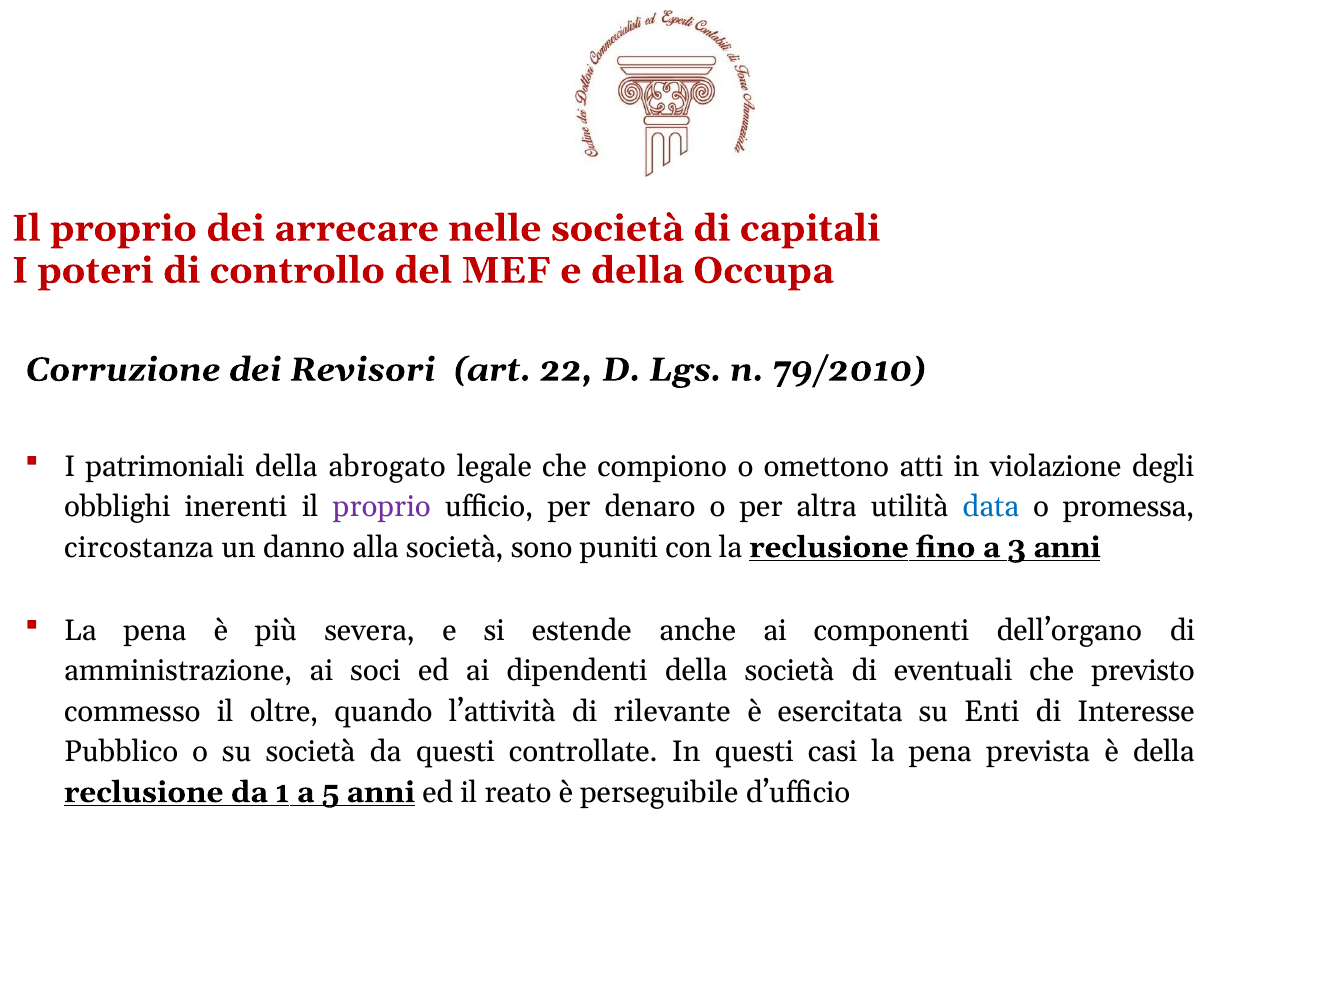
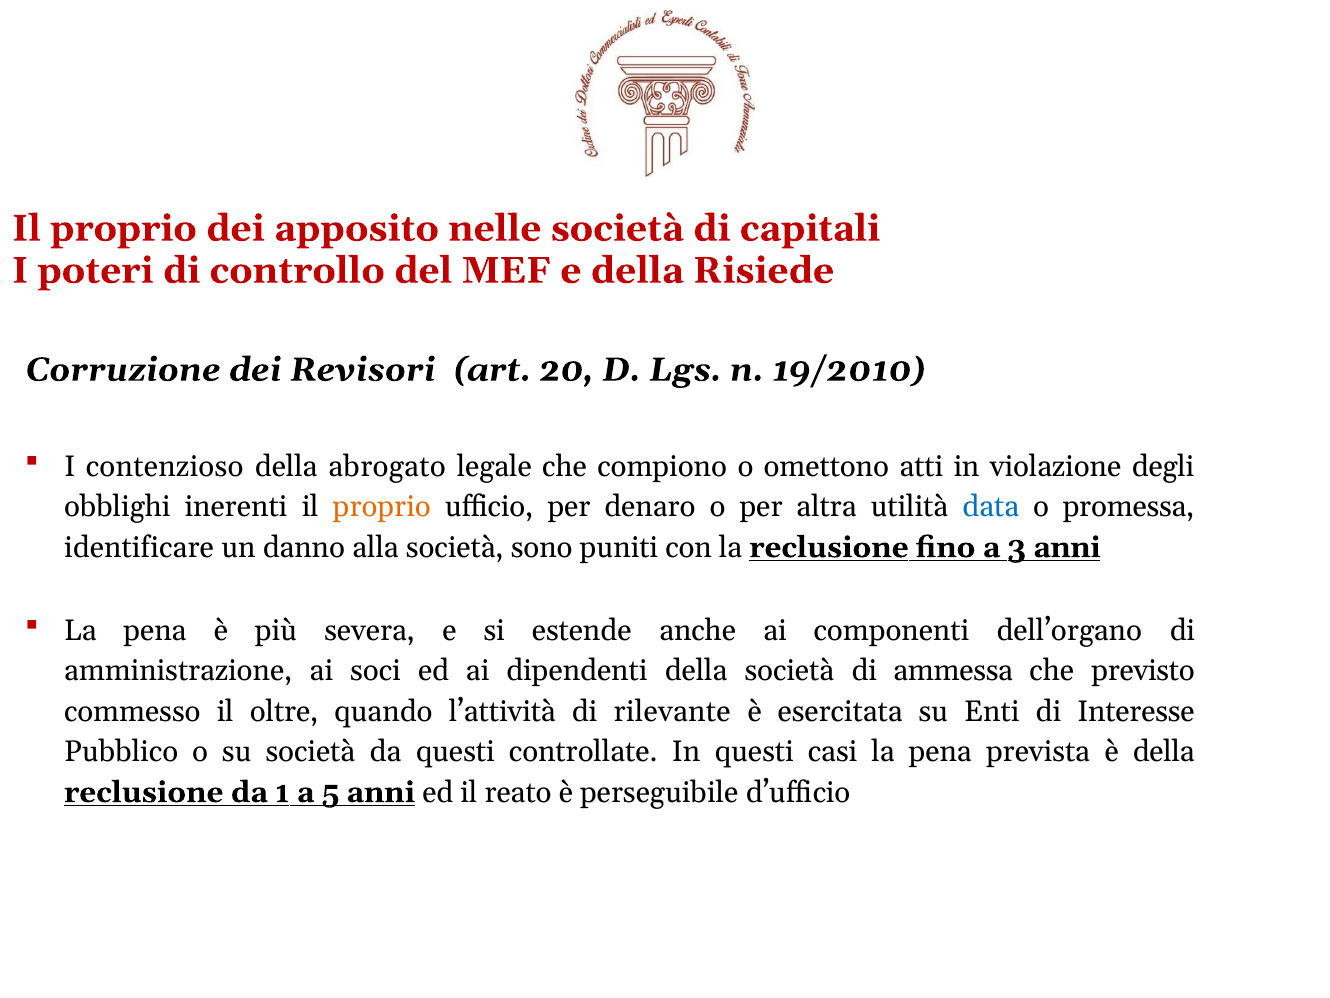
arrecare: arrecare -> apposito
Occupa: Occupa -> Risiede
22: 22 -> 20
79/2010: 79/2010 -> 19/2010
patrimoniali: patrimoniali -> contenzioso
proprio at (382, 507) colour: purple -> orange
circostanza: circostanza -> identificare
eventuali: eventuali -> ammessa
